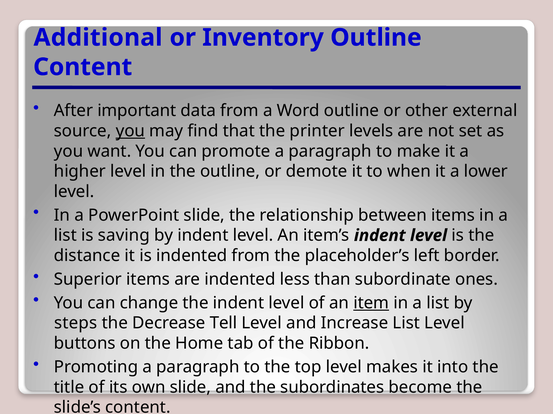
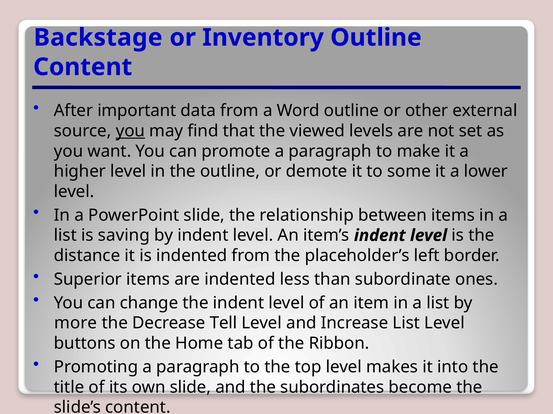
Additional: Additional -> Backstage
printer: printer -> viewed
when: when -> some
item underline: present -> none
steps: steps -> more
